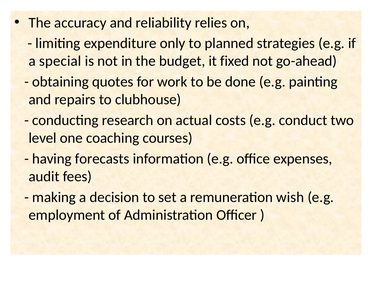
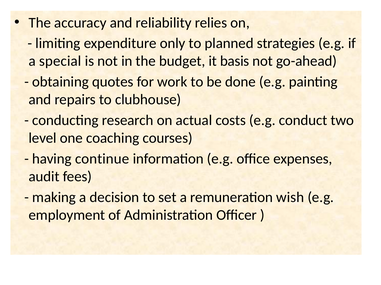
fixed: fixed -> basis
forecasts: forecasts -> continue
